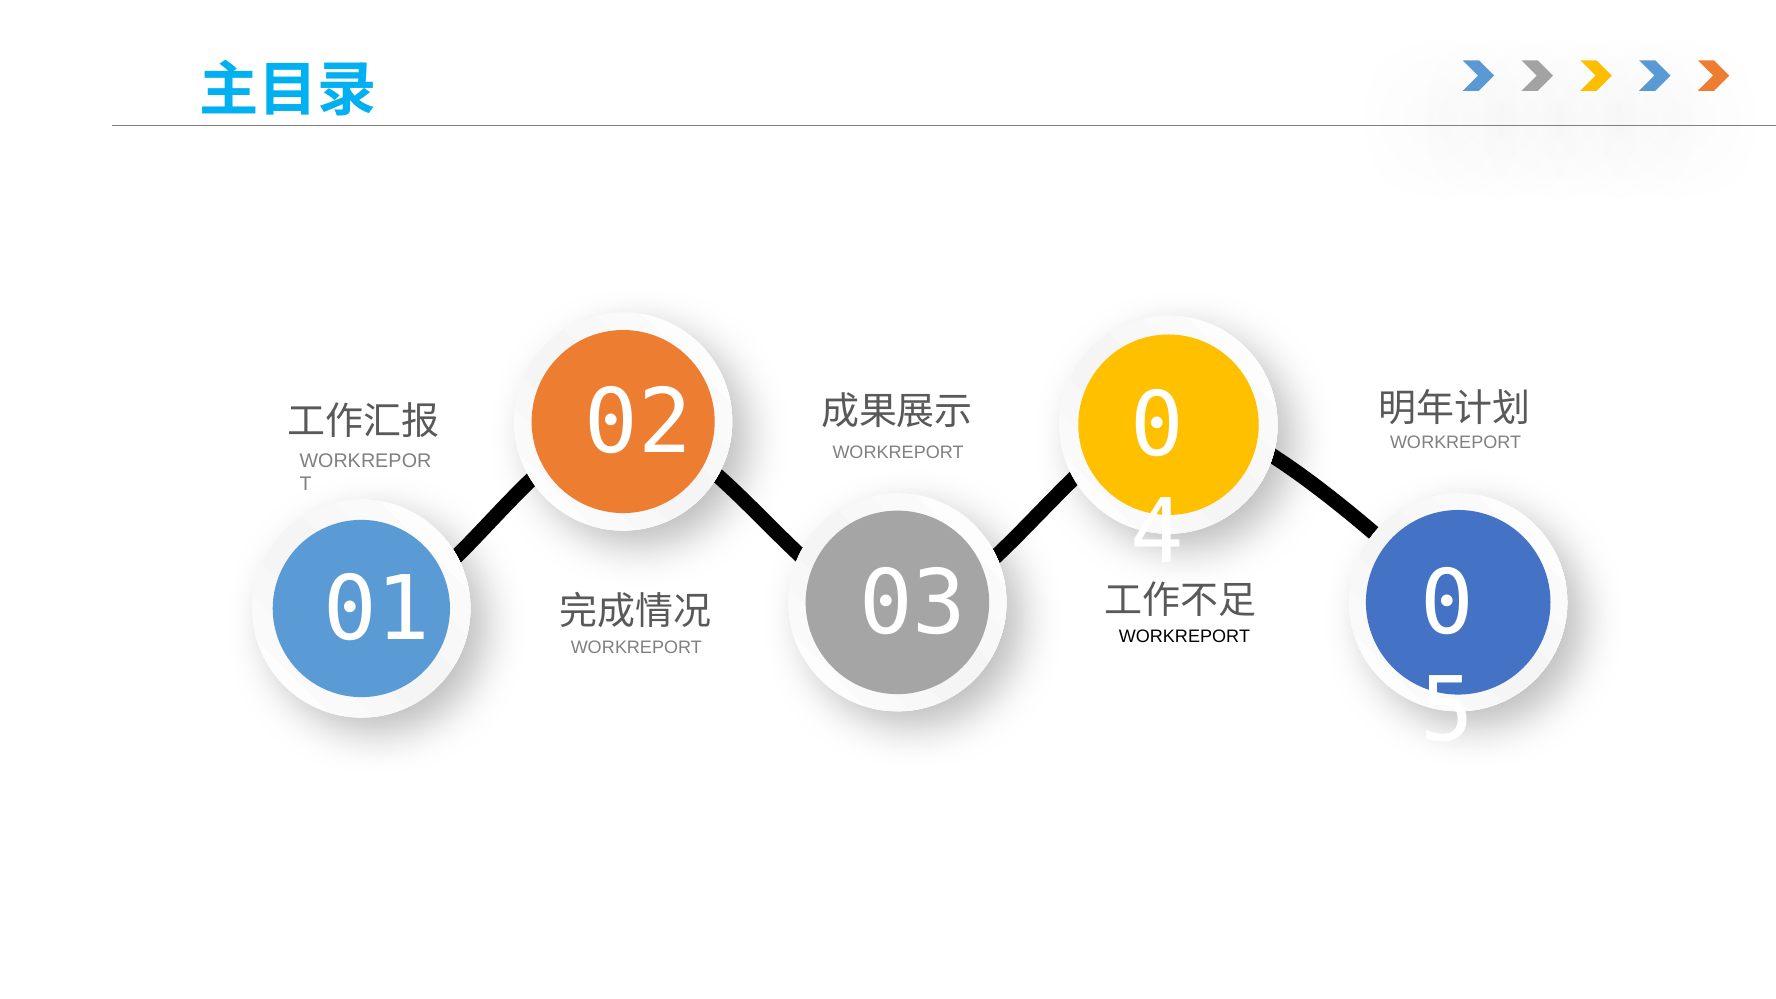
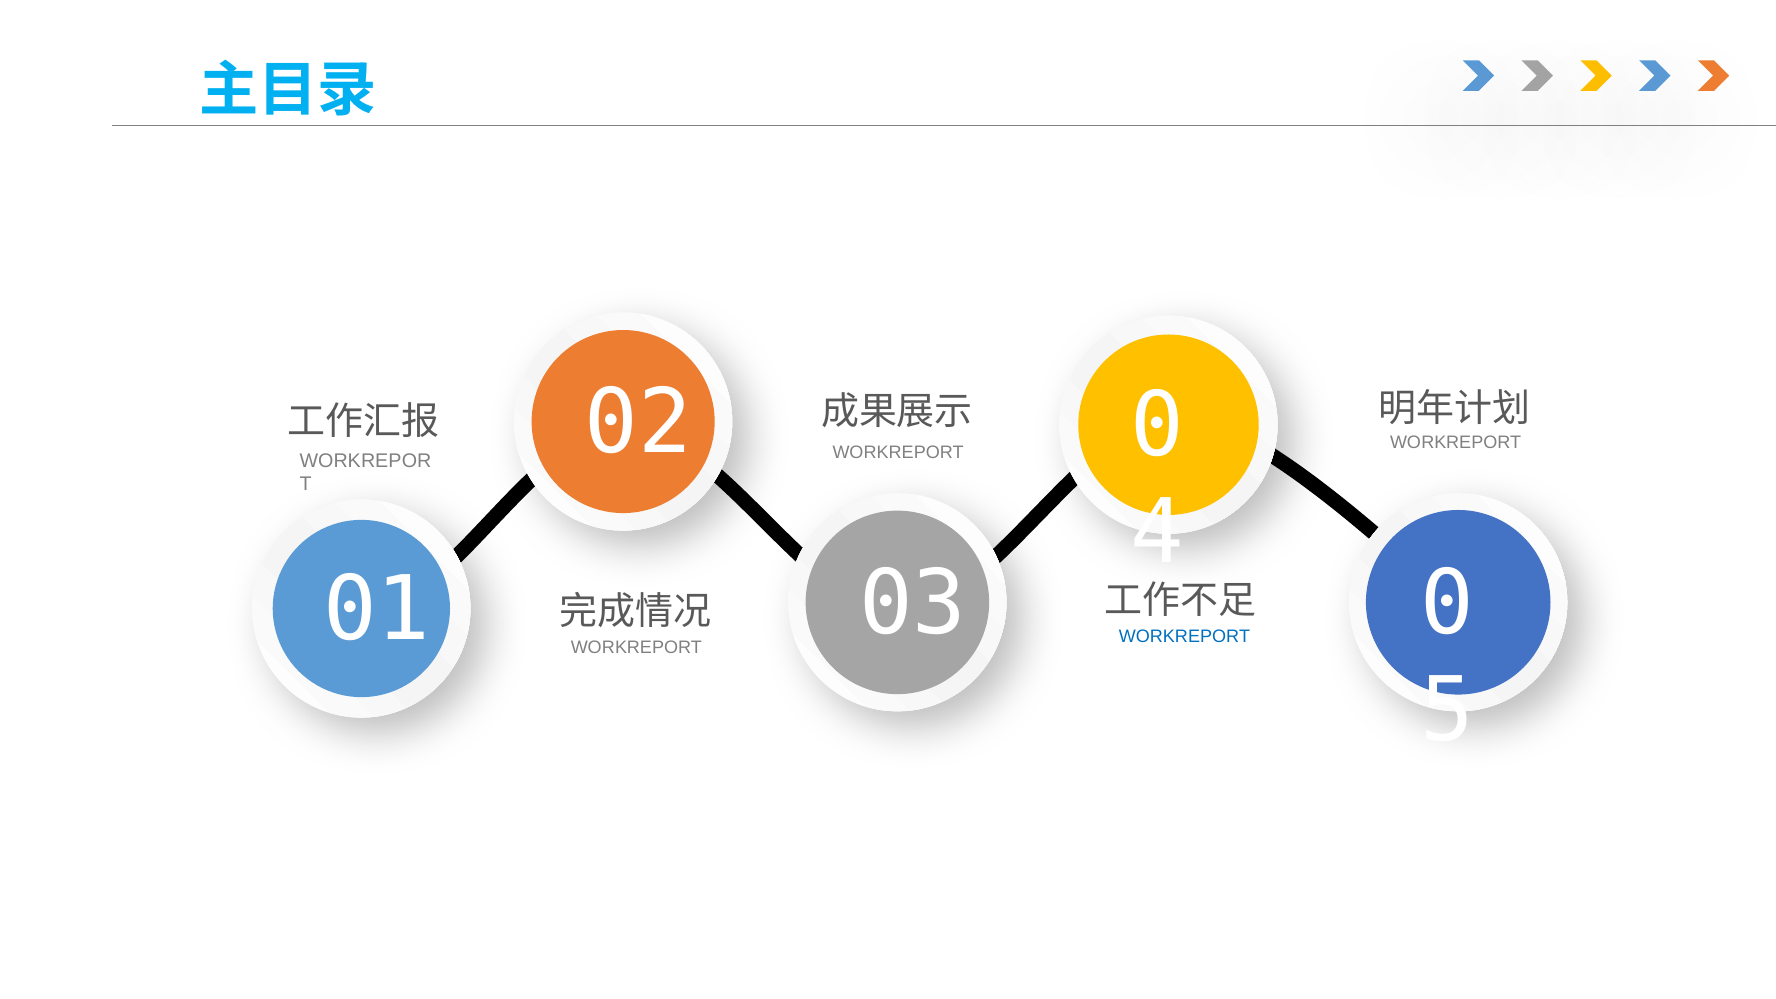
WORKREPORT at (1184, 637) colour: black -> blue
